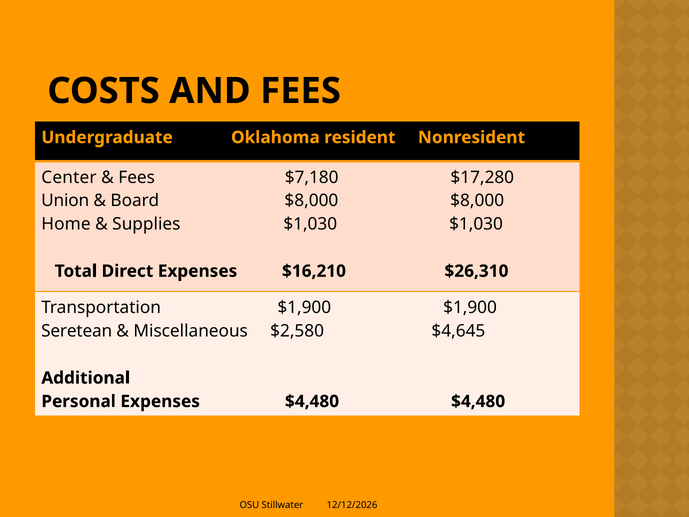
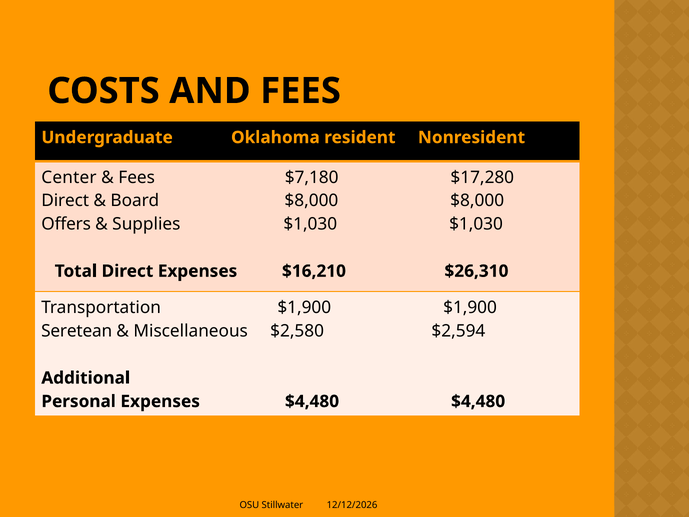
Union at (65, 201): Union -> Direct
Home: Home -> Offers
$4,645: $4,645 -> $2,594
